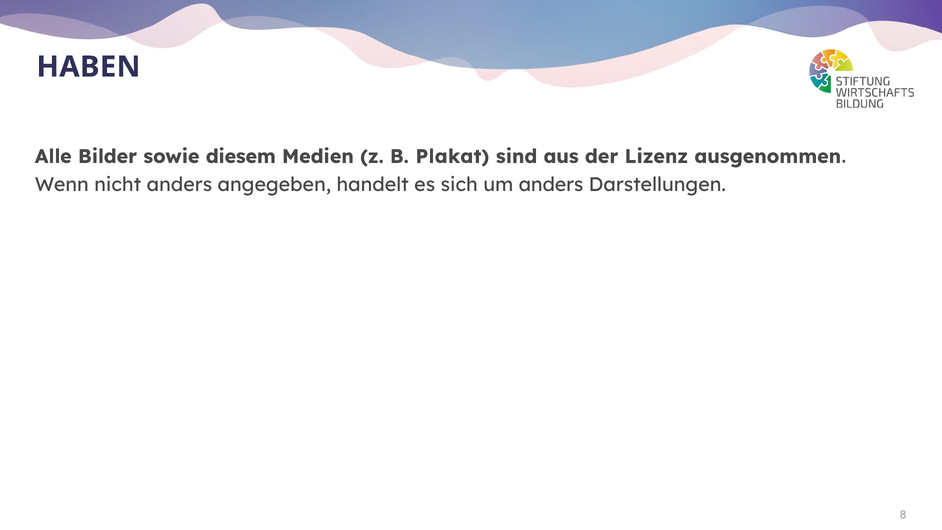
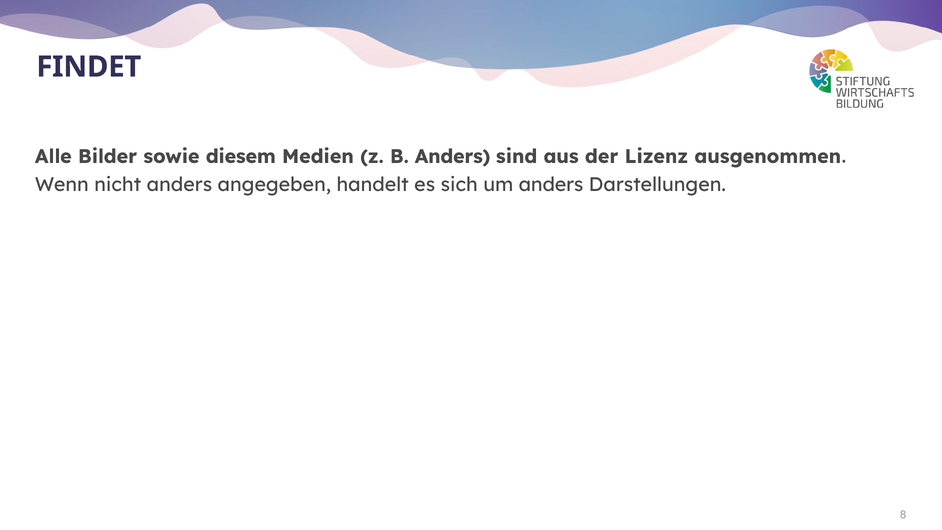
HABEN: HABEN -> FINDET
B Plakat: Plakat -> Anders
